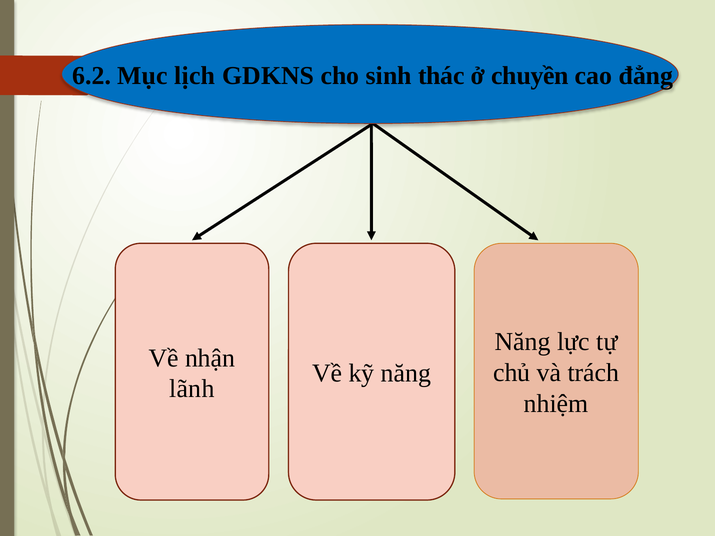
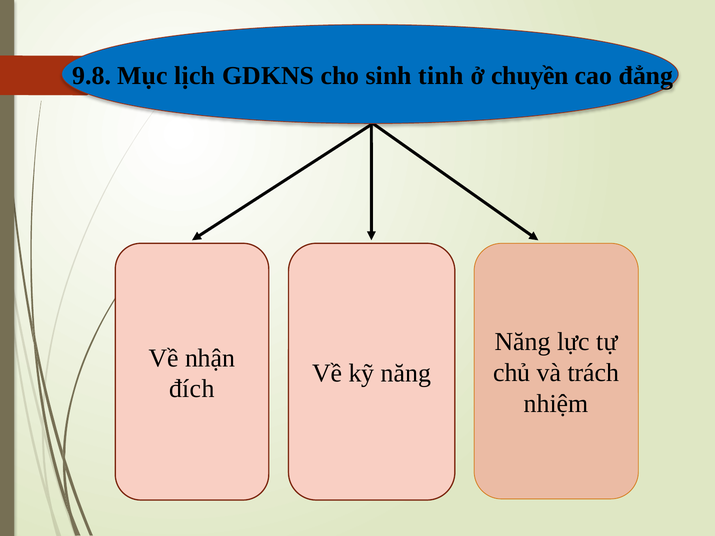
6.2: 6.2 -> 9.8
thác: thác -> tinh
lãnh: lãnh -> đích
